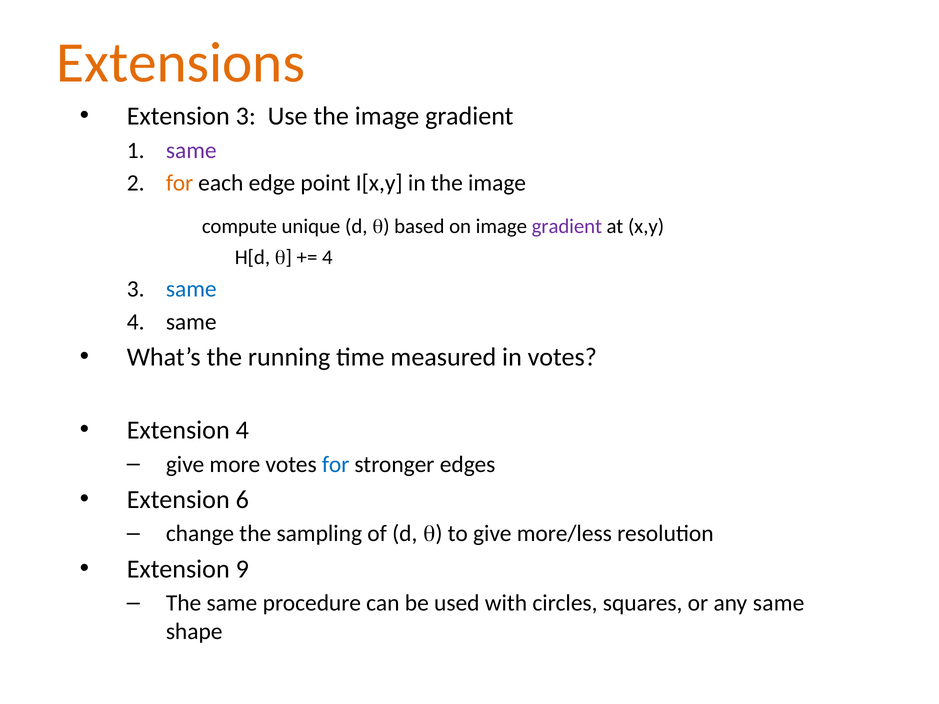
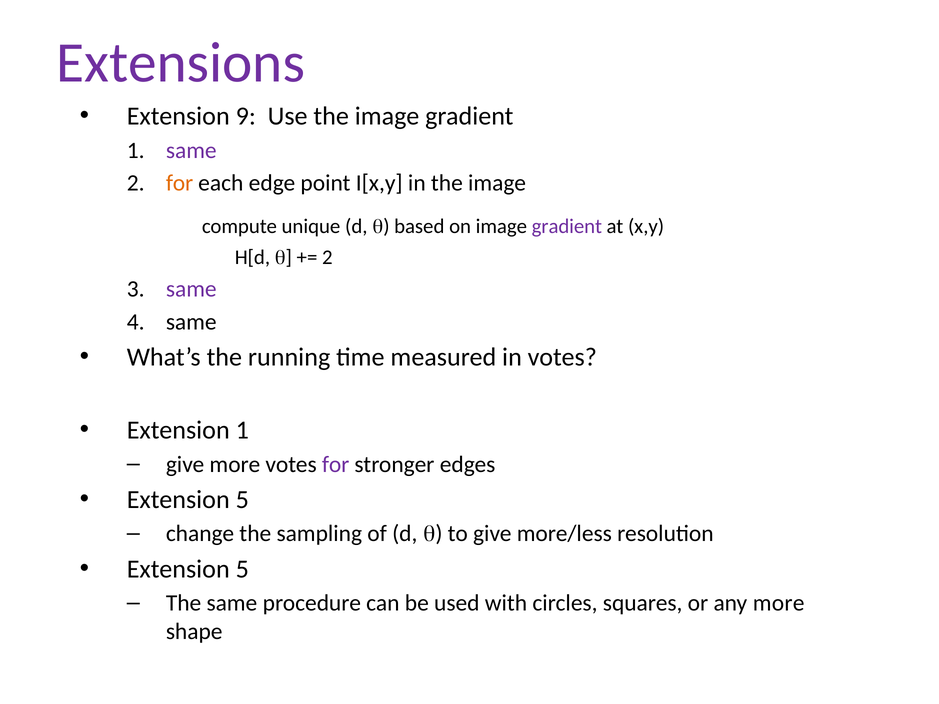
Extensions colour: orange -> purple
Extension 3: 3 -> 9
4 at (327, 258): 4 -> 2
same at (191, 289) colour: blue -> purple
Extension 4: 4 -> 1
for at (336, 464) colour: blue -> purple
6 at (242, 500): 6 -> 5
9 at (242, 569): 9 -> 5
any same: same -> more
